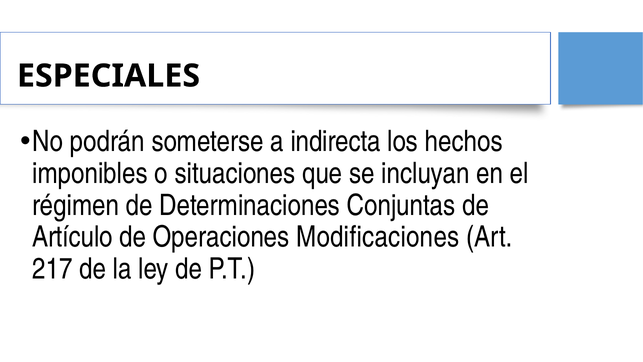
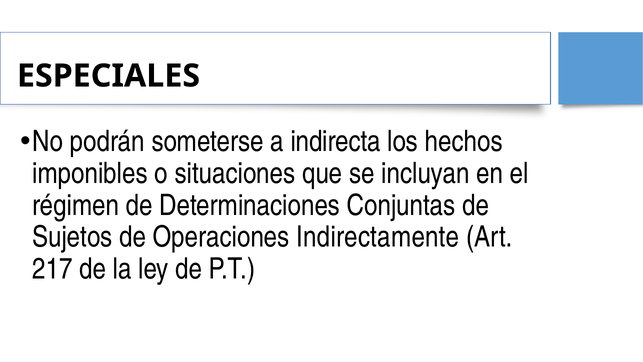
Artículo: Artículo -> Sujetos
Modificaciones: Modificaciones -> Indirectamente
